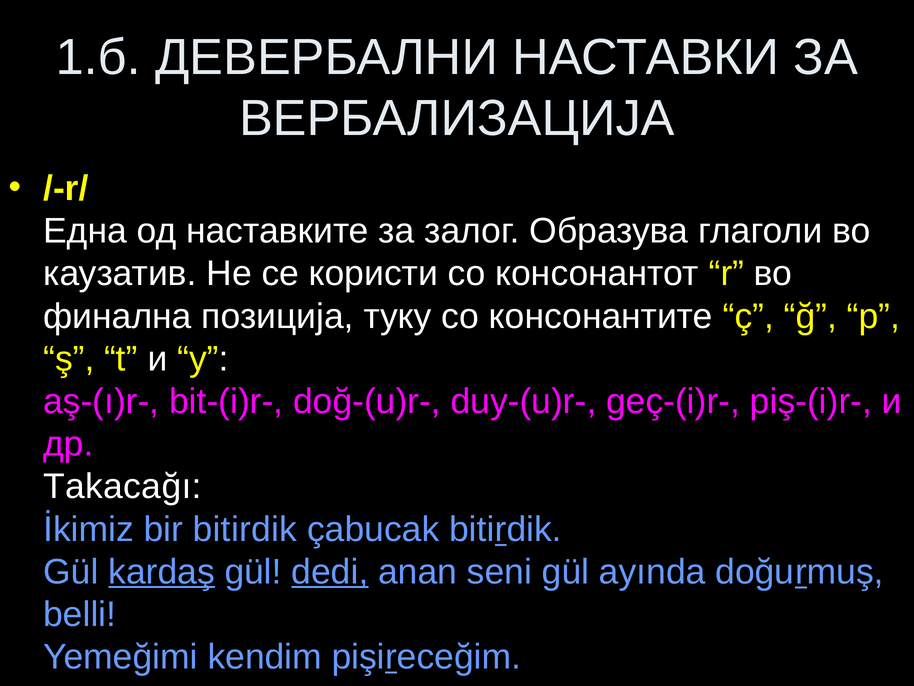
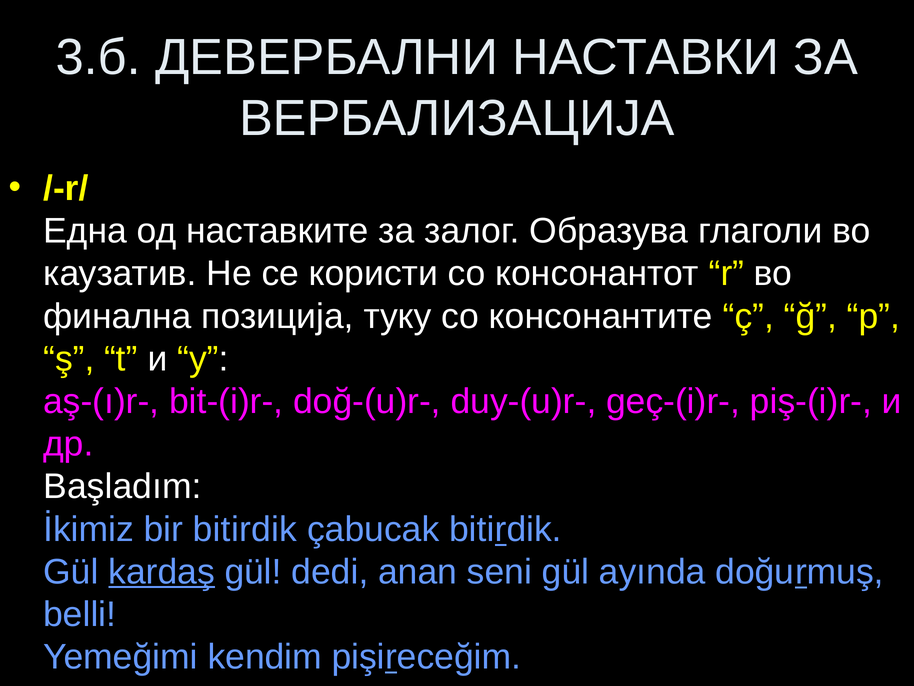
1.б: 1.б -> 3.б
Takacağı: Takacağı -> Başladım
dedi underline: present -> none
